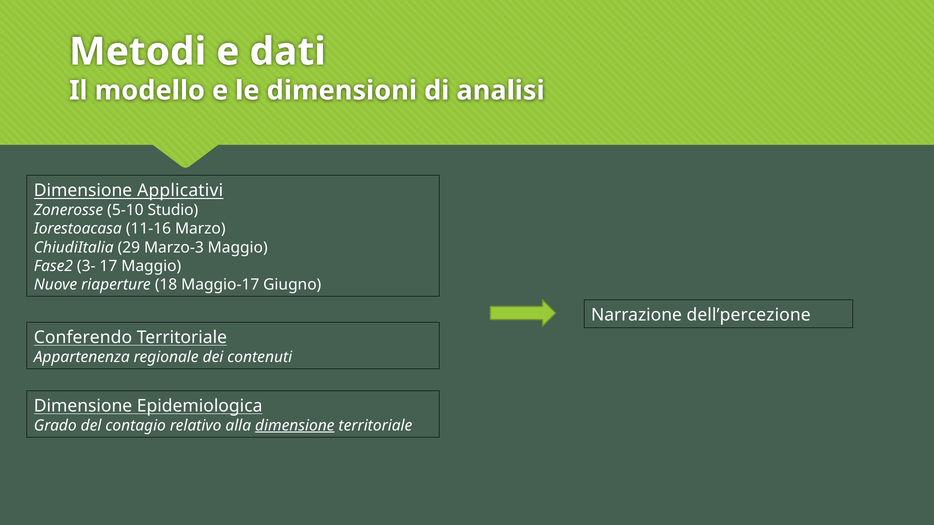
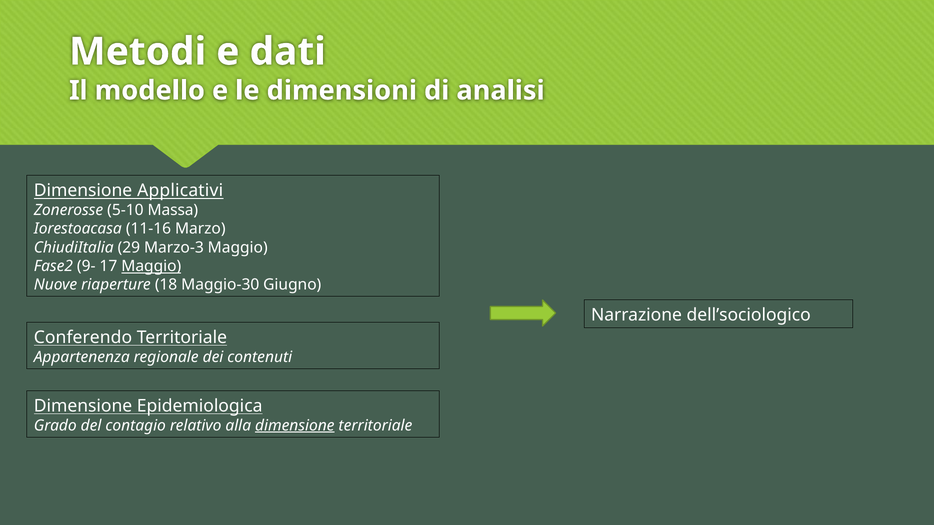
Studio: Studio -> Massa
3-: 3- -> 9-
Maggio at (151, 266) underline: none -> present
Maggio-17: Maggio-17 -> Maggio-30
dell’percezione: dell’percezione -> dell’sociologico
